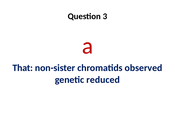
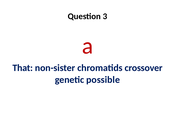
observed: observed -> crossover
reduced: reduced -> possible
